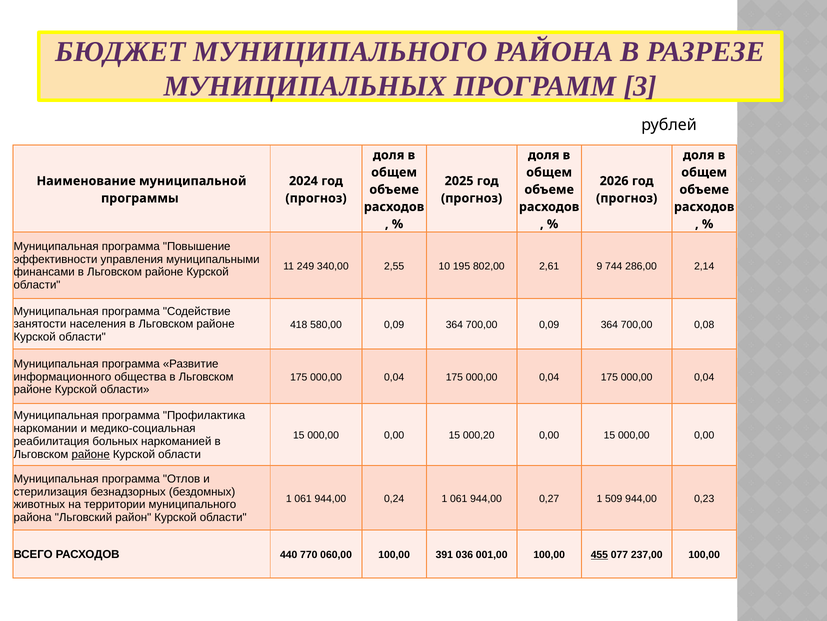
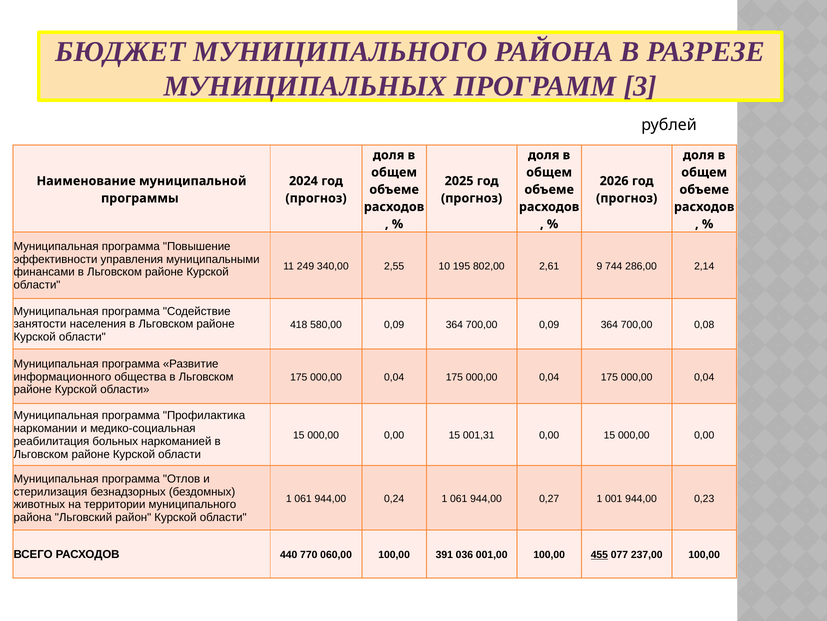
000,20: 000,20 -> 001,31
районе at (91, 454) underline: present -> none
509: 509 -> 001
